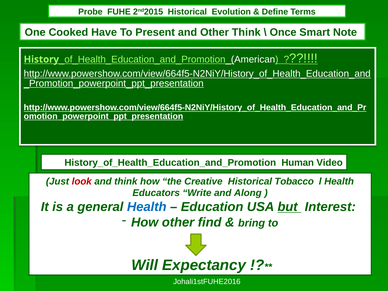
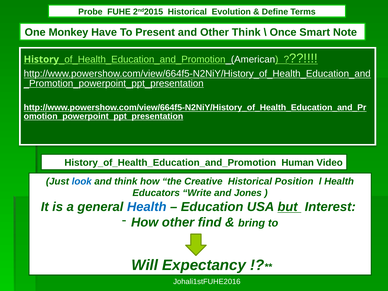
Cooked: Cooked -> Monkey
look colour: red -> blue
Tobacco: Tobacco -> Position
Along: Along -> Jones
